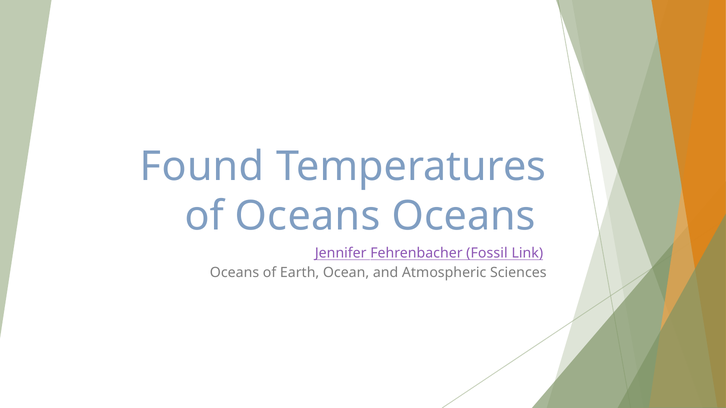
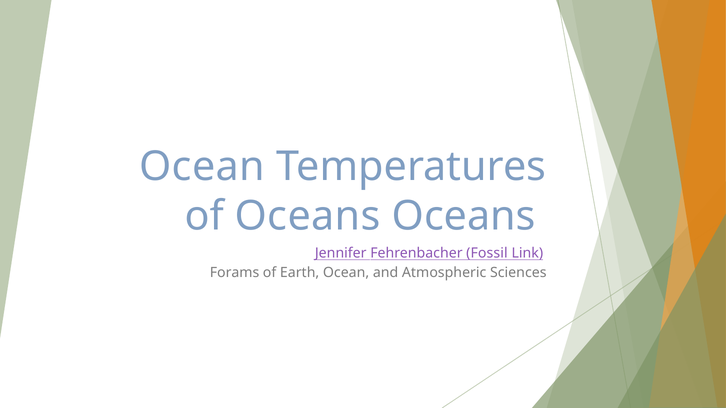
Found at (202, 167): Found -> Ocean
Oceans at (235, 273): Oceans -> Forams
